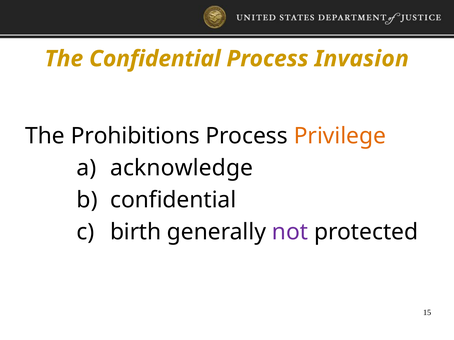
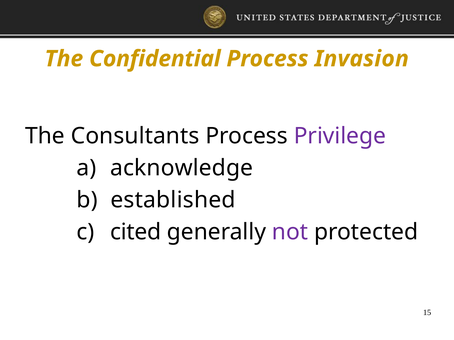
Prohibitions: Prohibitions -> Consultants
Privilege colour: orange -> purple
confidential at (173, 200): confidential -> established
birth: birth -> cited
